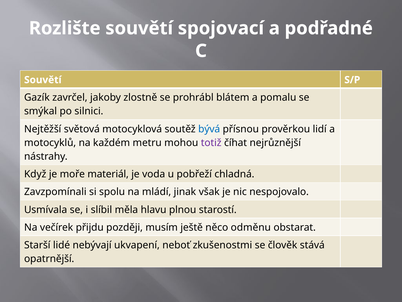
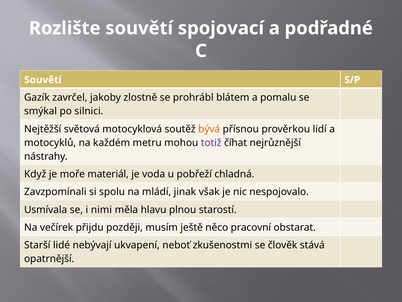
bývá colour: blue -> orange
slíbil: slíbil -> nimi
odměnu: odměnu -> pracovní
